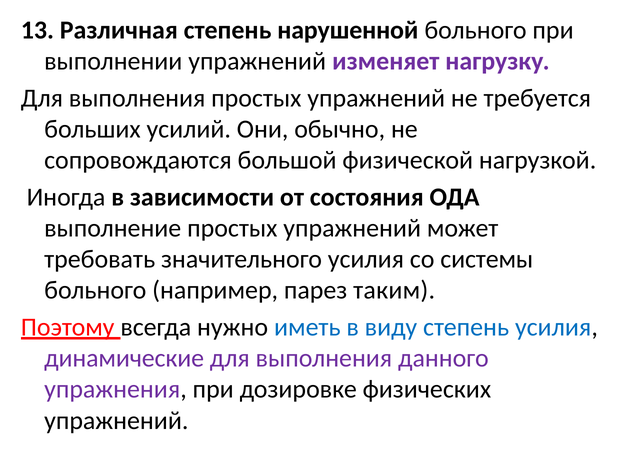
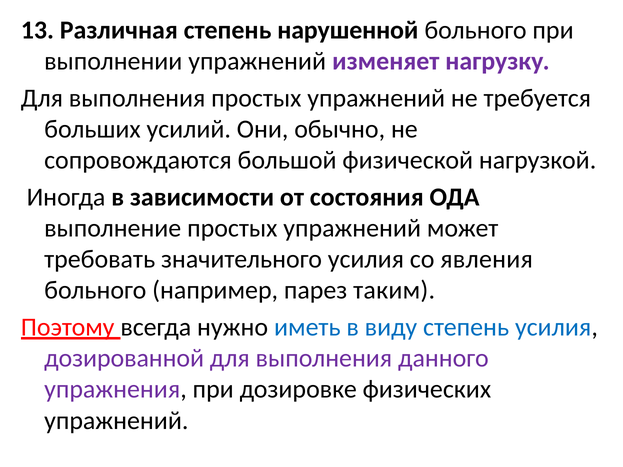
системы: системы -> явления
динамические: динамические -> дозированной
